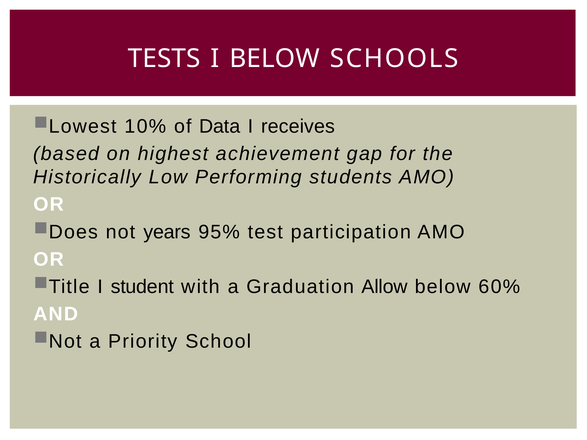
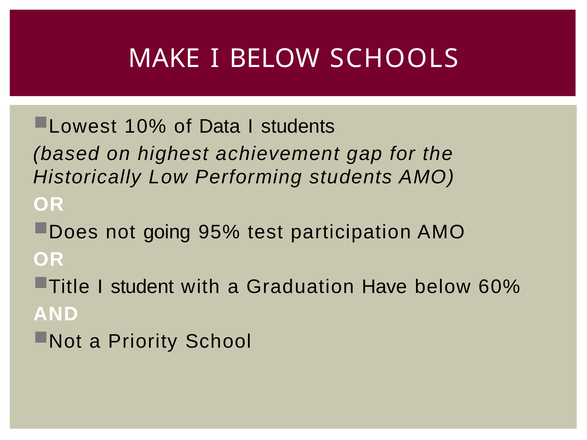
TESTS: TESTS -> MAKE
I receives: receives -> students
years: years -> going
Allow: Allow -> Have
